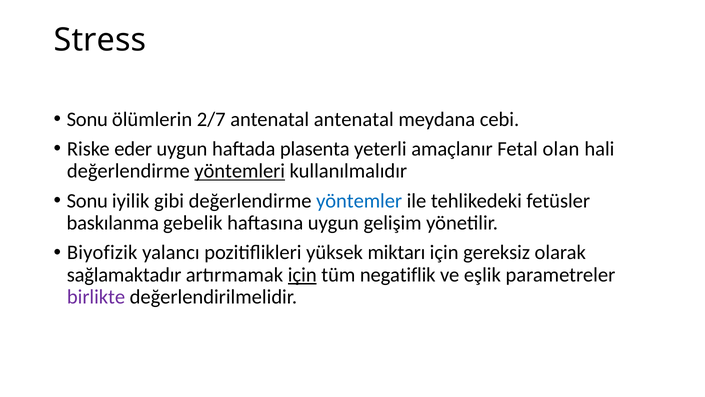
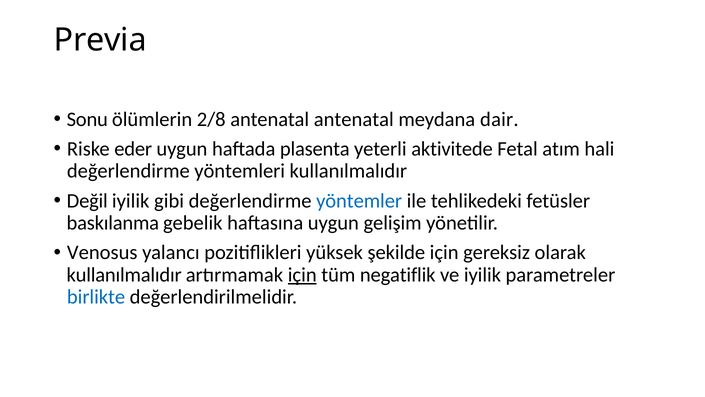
Stress: Stress -> Previa
2/7: 2/7 -> 2/8
cebi: cebi -> dair
amaçlanır: amaçlanır -> aktivitede
olan: olan -> atım
yöntemleri underline: present -> none
Sonu at (87, 201): Sonu -> Değil
Biyofizik: Biyofizik -> Venosus
miktarı: miktarı -> şekilde
sağlamaktadır at (124, 275): sağlamaktadır -> kullanılmalıdır
ve eşlik: eşlik -> iyilik
birlikte colour: purple -> blue
